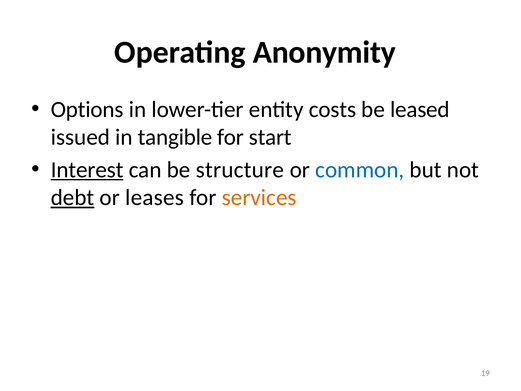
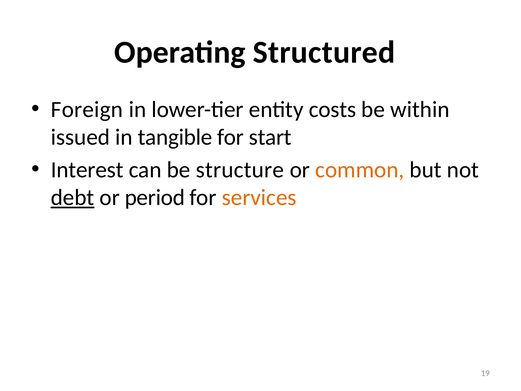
Anonymity: Anonymity -> Structured
Options: Options -> Foreign
leased: leased -> within
Interest underline: present -> none
common colour: blue -> orange
leases: leases -> period
